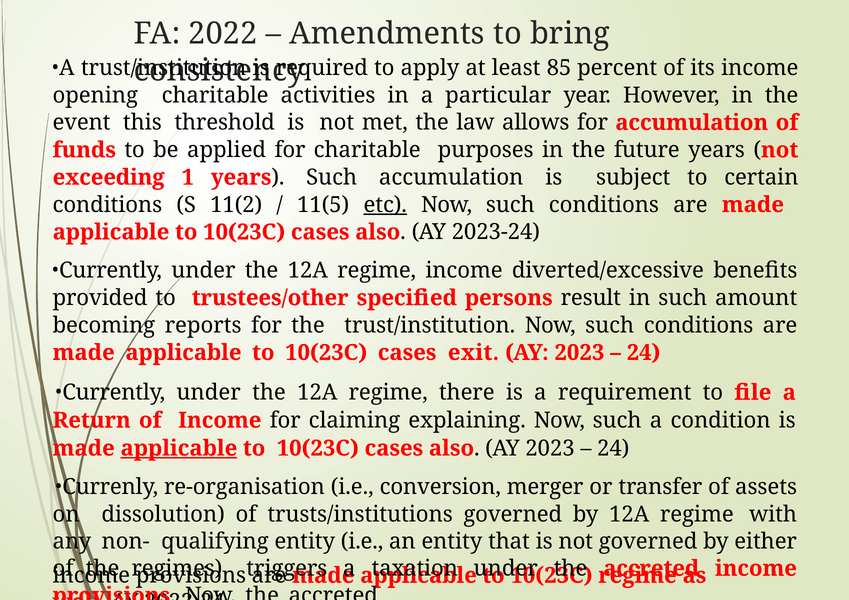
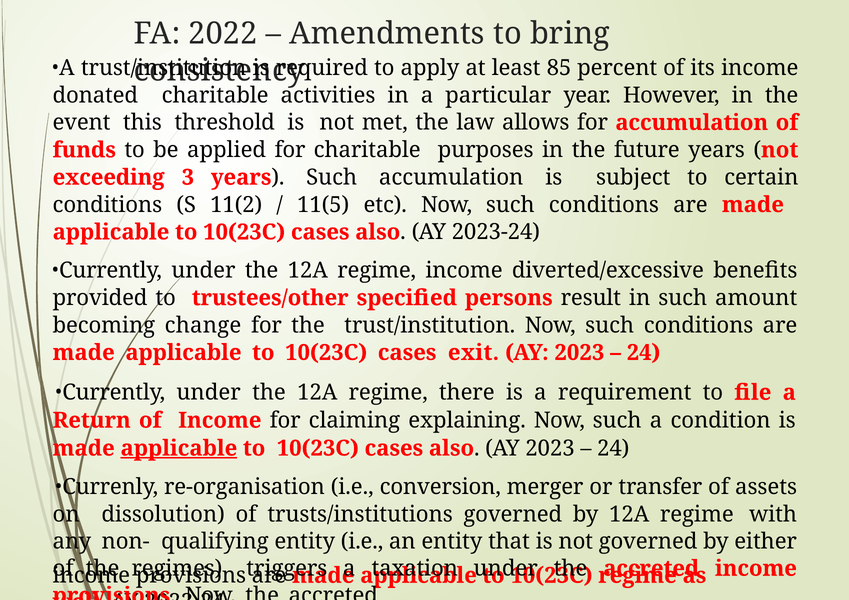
opening: opening -> donated
1: 1 -> 3
etc underline: present -> none
reports: reports -> change
